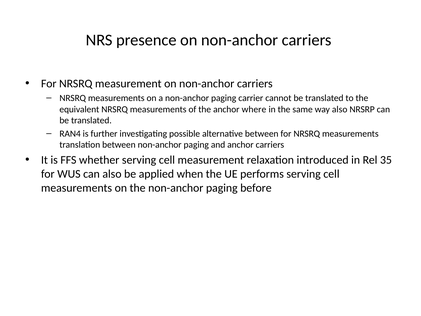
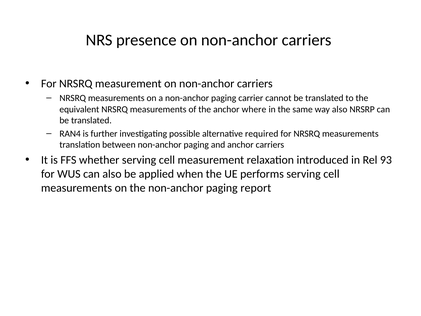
alternative between: between -> required
35: 35 -> 93
before: before -> report
